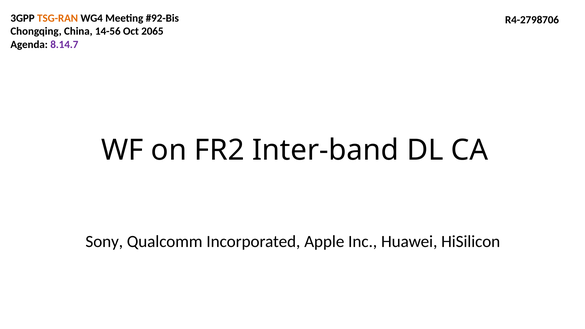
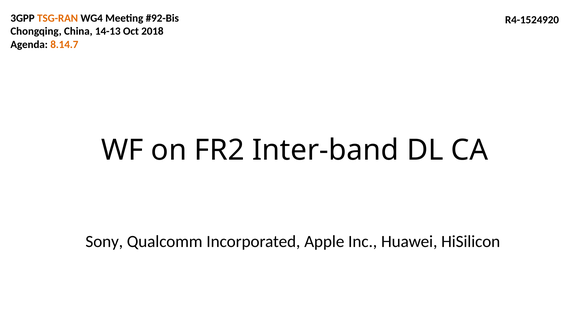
R4-2798706: R4-2798706 -> R4-1524920
14-56: 14-56 -> 14-13
2065: 2065 -> 2018
8.14.7 colour: purple -> orange
